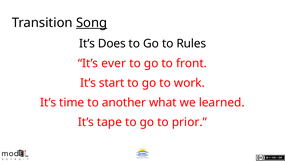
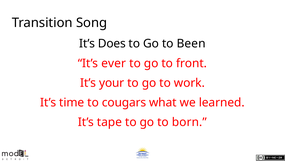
Song underline: present -> none
Rules: Rules -> Been
start: start -> your
another: another -> cougars
prior: prior -> born
